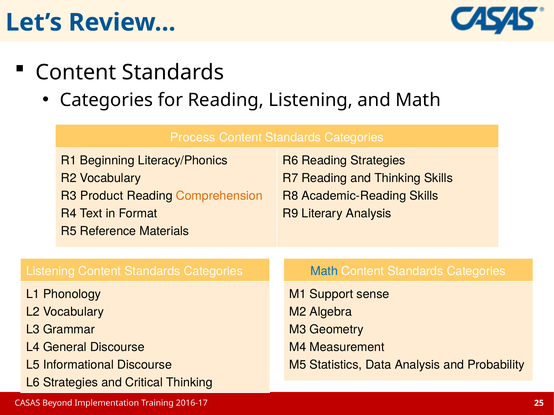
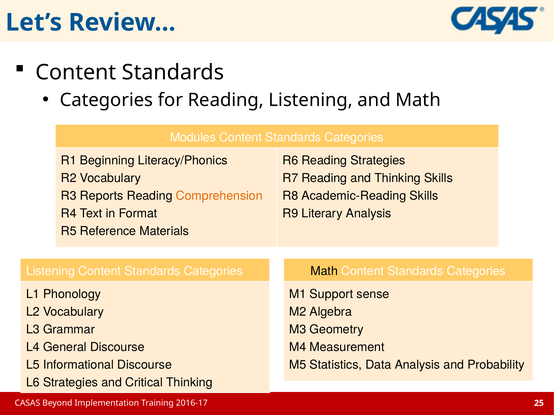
Process: Process -> Modules
Product: Product -> Reports
Math at (324, 271) colour: blue -> black
